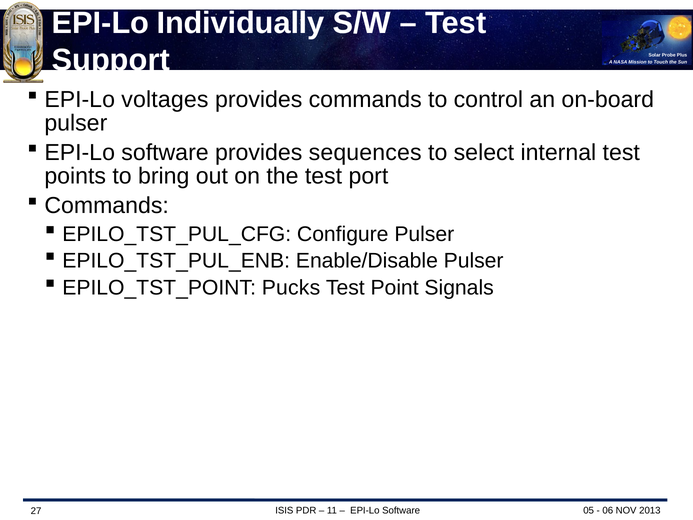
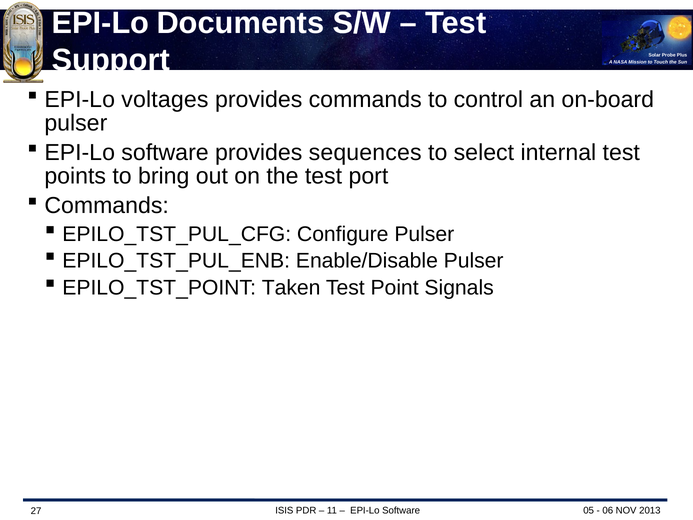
Individually: Individually -> Documents
Pucks: Pucks -> Taken
